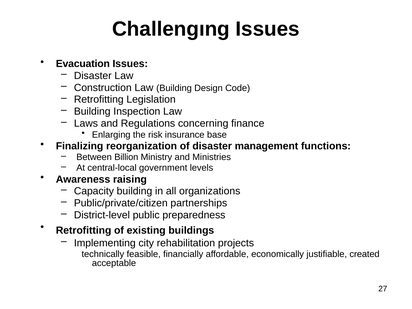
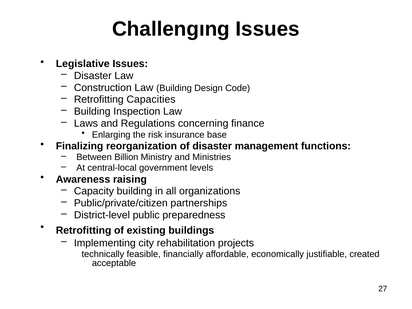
Evacuation: Evacuation -> Legislative
Legislation: Legislation -> Capacities
